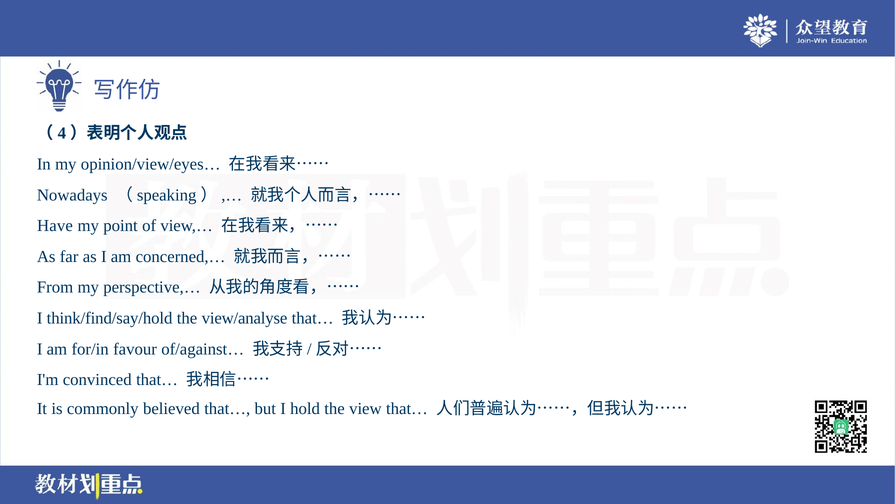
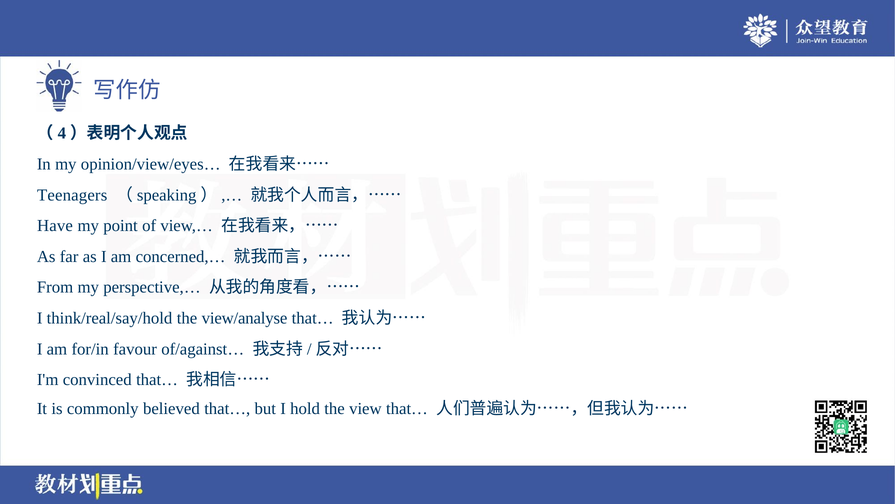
Nowadays: Nowadays -> Teenagers
think/find/say/hold: think/find/say/hold -> think/real/say/hold
